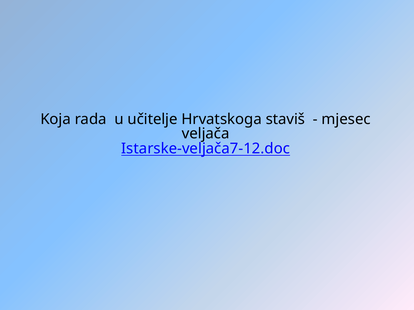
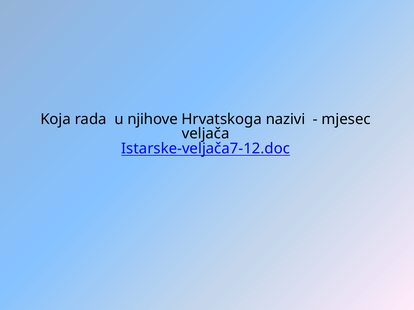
učitelje: učitelje -> njihove
staviš: staviš -> nazivi
